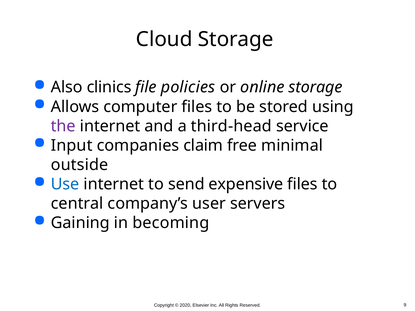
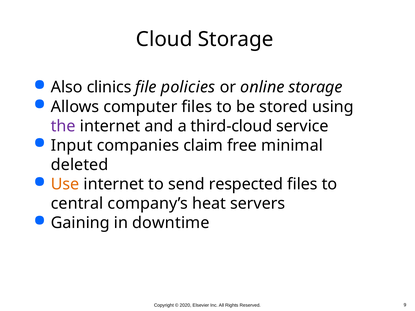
third-head: third-head -> third-cloud
outside: outside -> deleted
Use colour: blue -> orange
expensive: expensive -> respected
user: user -> heat
becoming: becoming -> downtime
